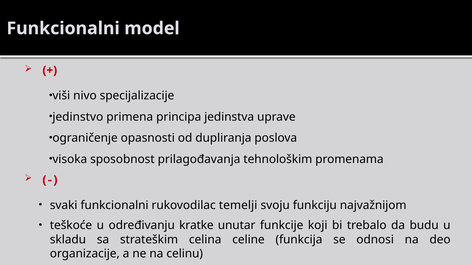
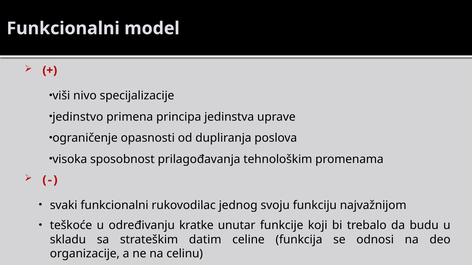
temelji: temelji -> jednog
celina: celina -> datim
